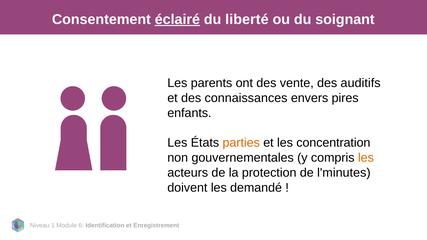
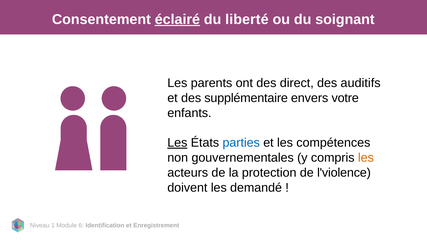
vente: vente -> direct
connaissances: connaissances -> supplémentaire
pires: pires -> votre
Les at (177, 143) underline: none -> present
parties colour: orange -> blue
concentration: concentration -> compétences
l'minutes: l'minutes -> l'violence
